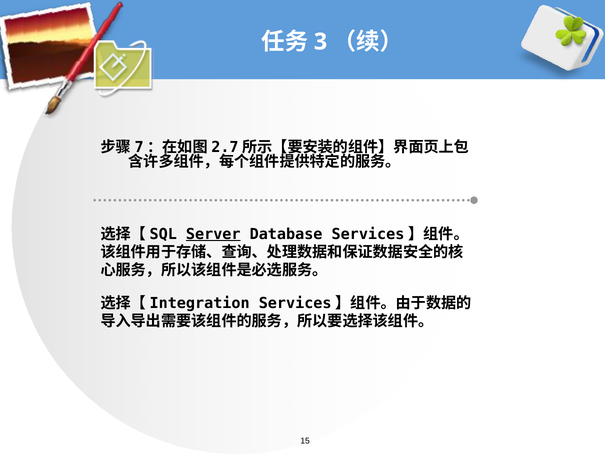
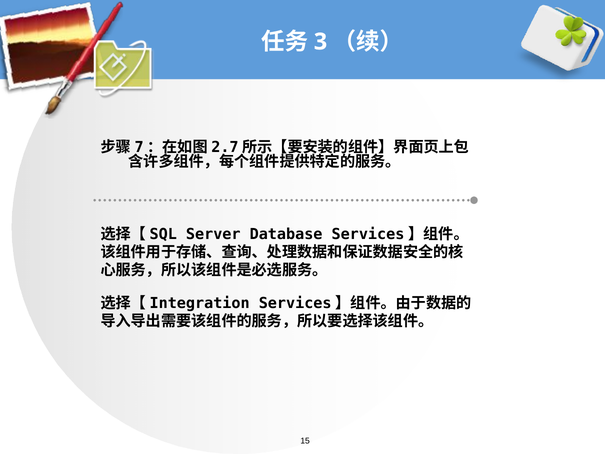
Server underline: present -> none
